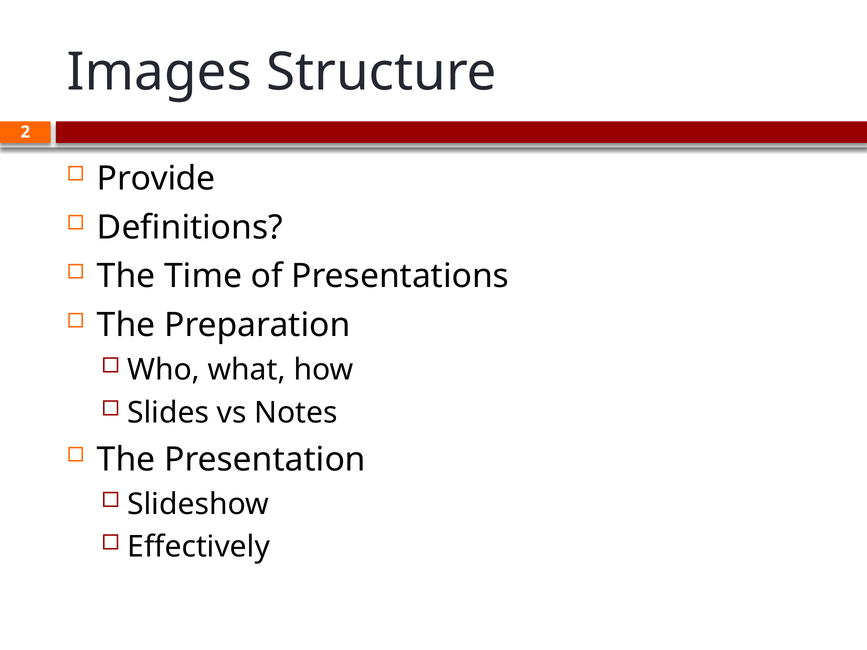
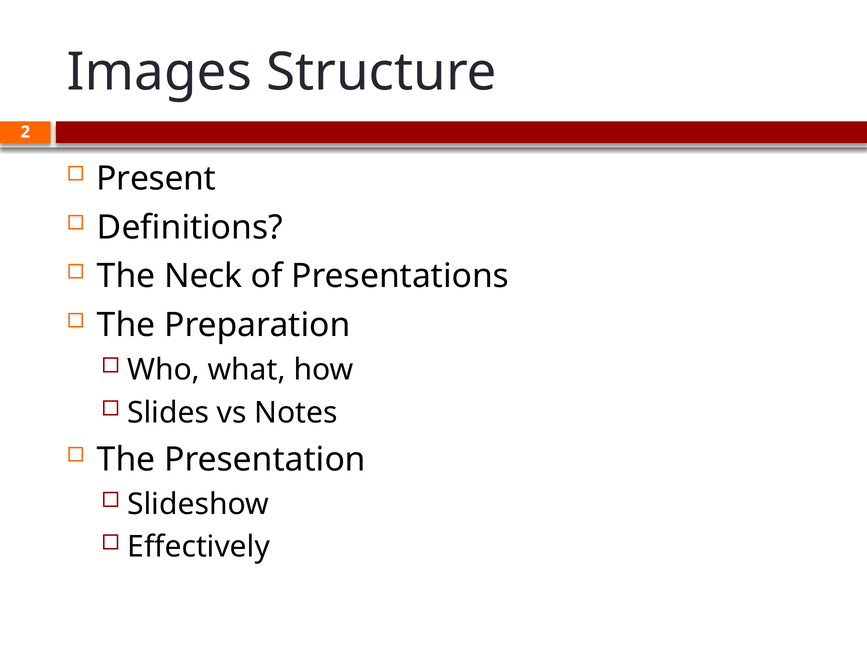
Provide: Provide -> Present
Time: Time -> Neck
